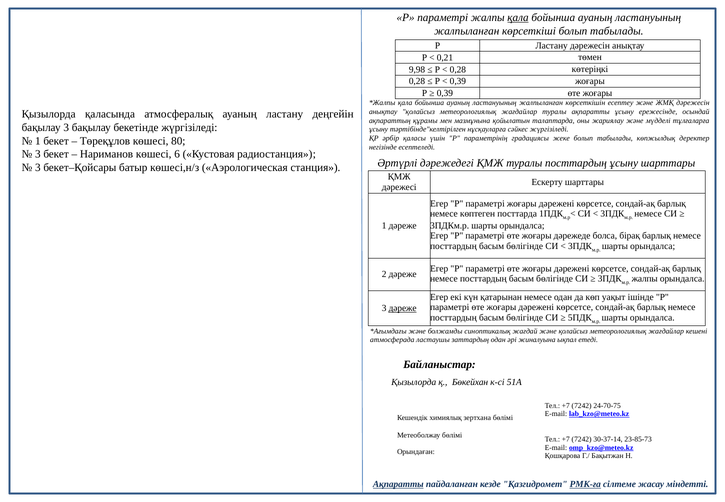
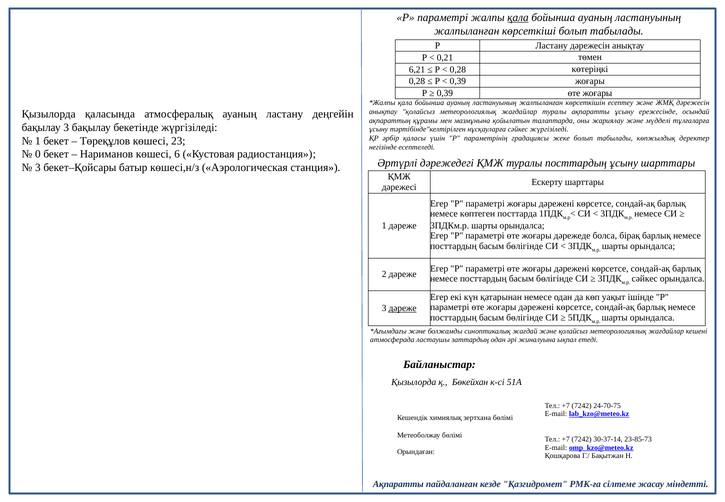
9,98: 9,98 -> 6,21
80: 80 -> 23
3 at (38, 154): 3 -> 0
жалпы at (645, 279): жалпы -> сәйкес
Ақпаратты at (398, 484) underline: present -> none
РМК-ға underline: present -> none
